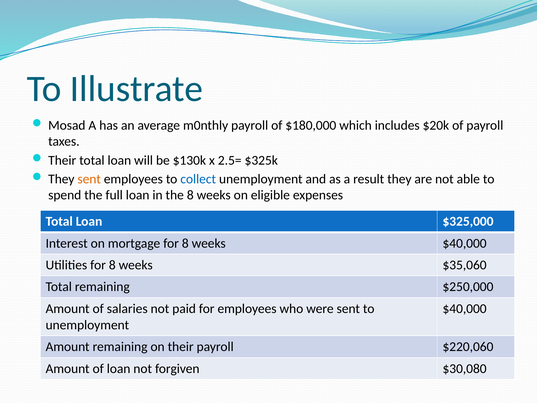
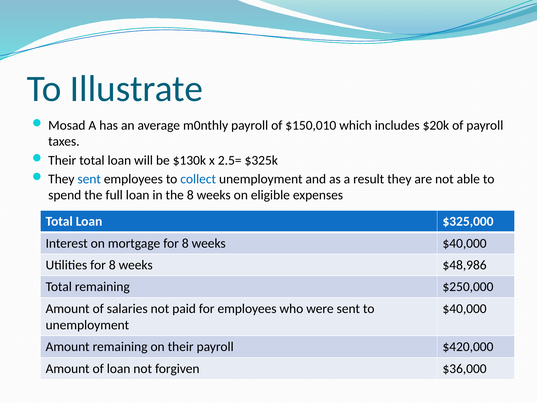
$180,000: $180,000 -> $150,010
sent at (89, 179) colour: orange -> blue
$35,060: $35,060 -> $48,986
$220,060: $220,060 -> $420,000
$30,080: $30,080 -> $36,000
